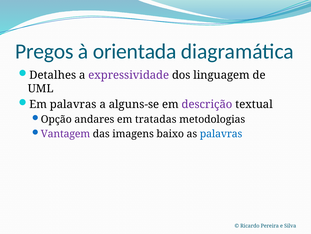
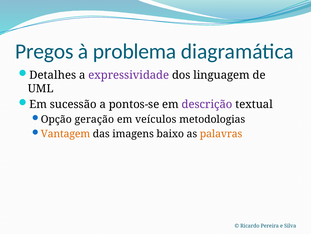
orientada: orientada -> problema
Em palavras: palavras -> sucessão
alguns-se: alguns-se -> pontos-se
andares: andares -> geração
tratadas: tratadas -> veículos
Vantagem colour: purple -> orange
palavras at (221, 134) colour: blue -> orange
